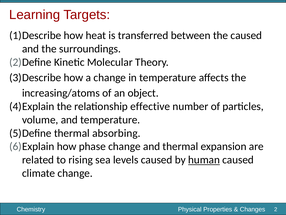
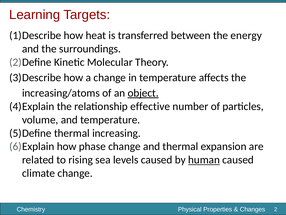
the caused: caused -> energy
object underline: none -> present
absorbing: absorbing -> increasing
